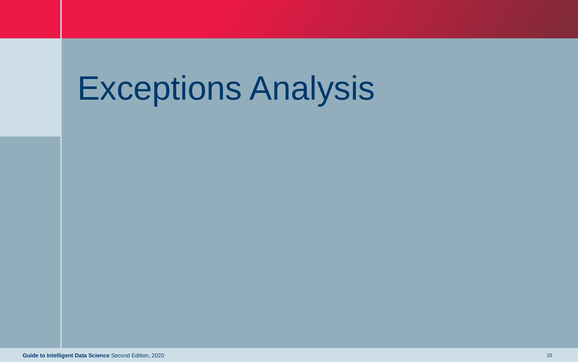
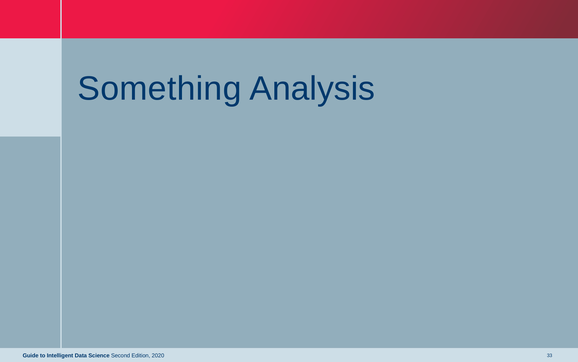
Exceptions: Exceptions -> Something
